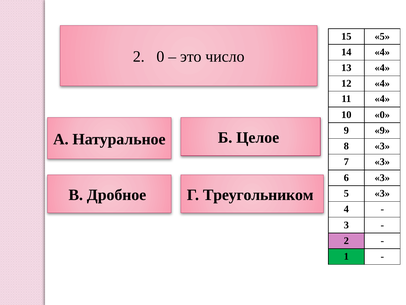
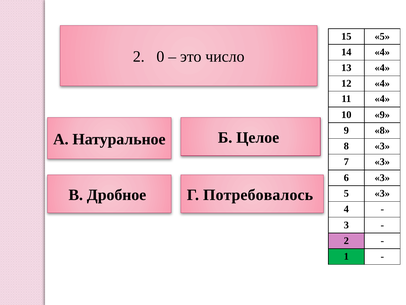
10 0: 0 -> 9
9 9: 9 -> 8
Треугольником: Треугольником -> Потребовалось
